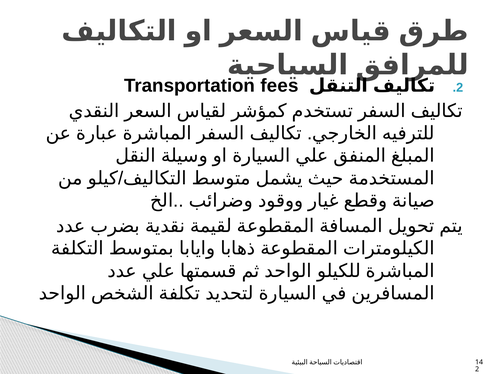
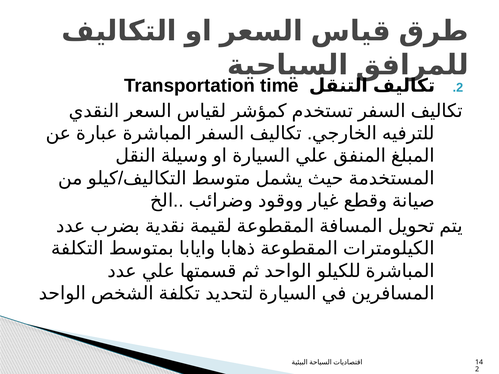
fees: fees -> time
